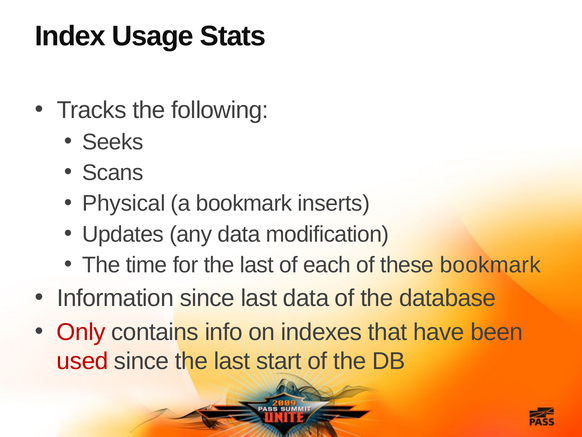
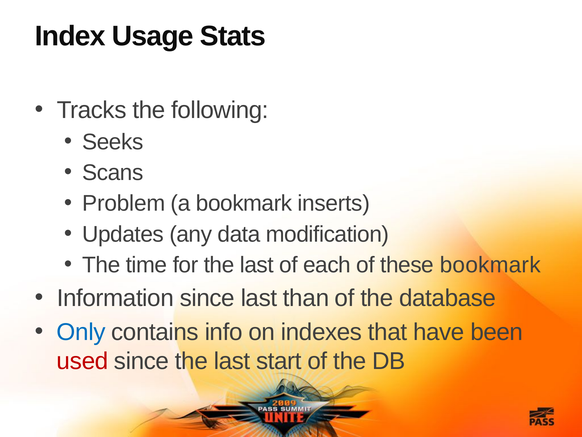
Physical: Physical -> Problem
last data: data -> than
Only colour: red -> blue
